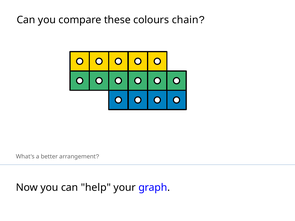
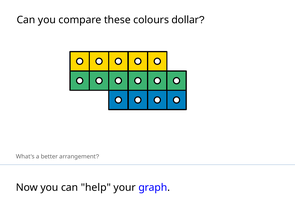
chain: chain -> dollar
